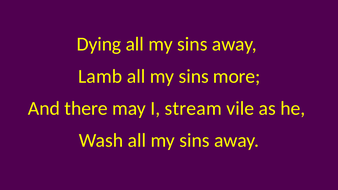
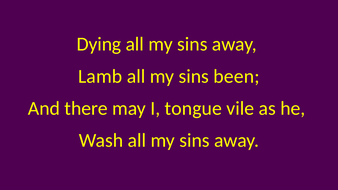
more: more -> been
stream: stream -> tongue
